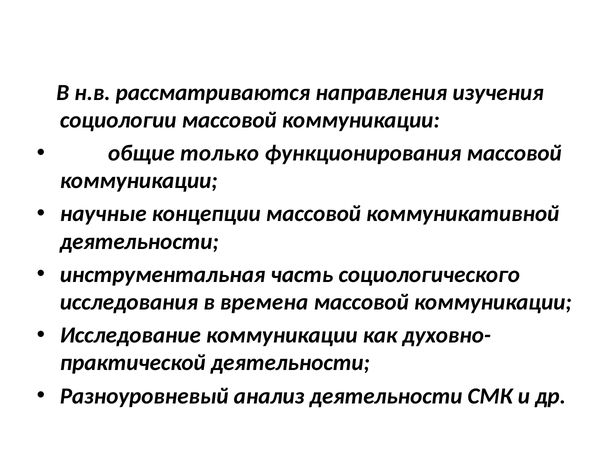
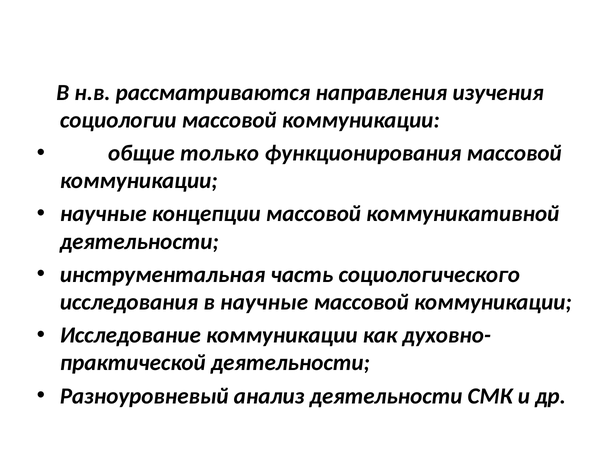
в времена: времена -> научные
